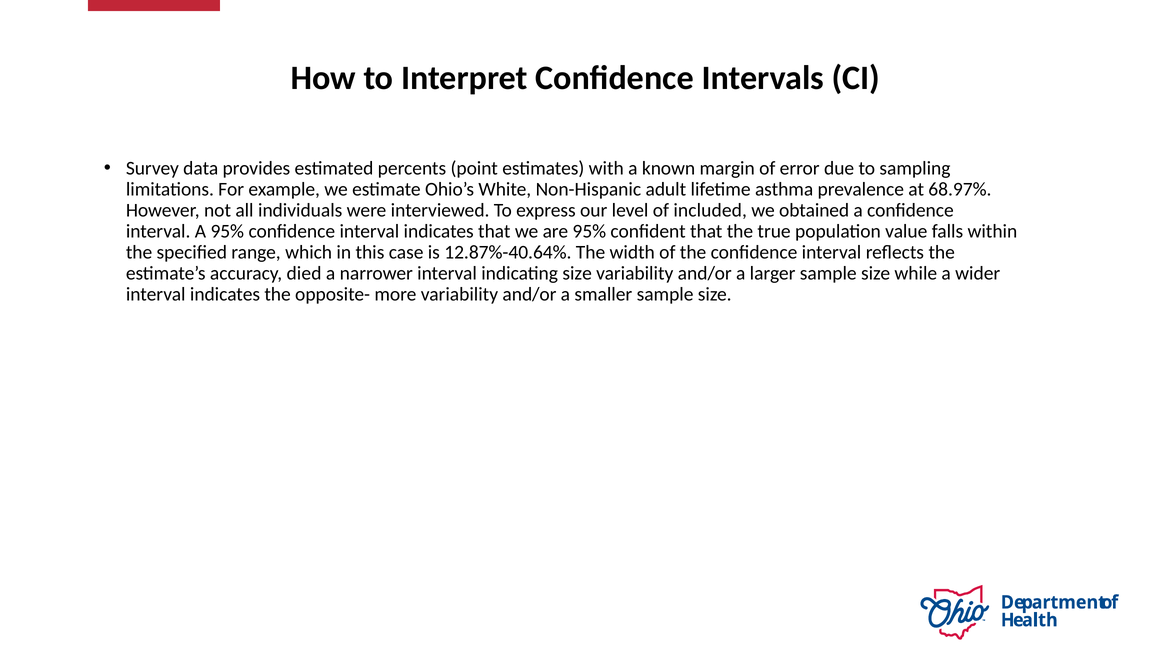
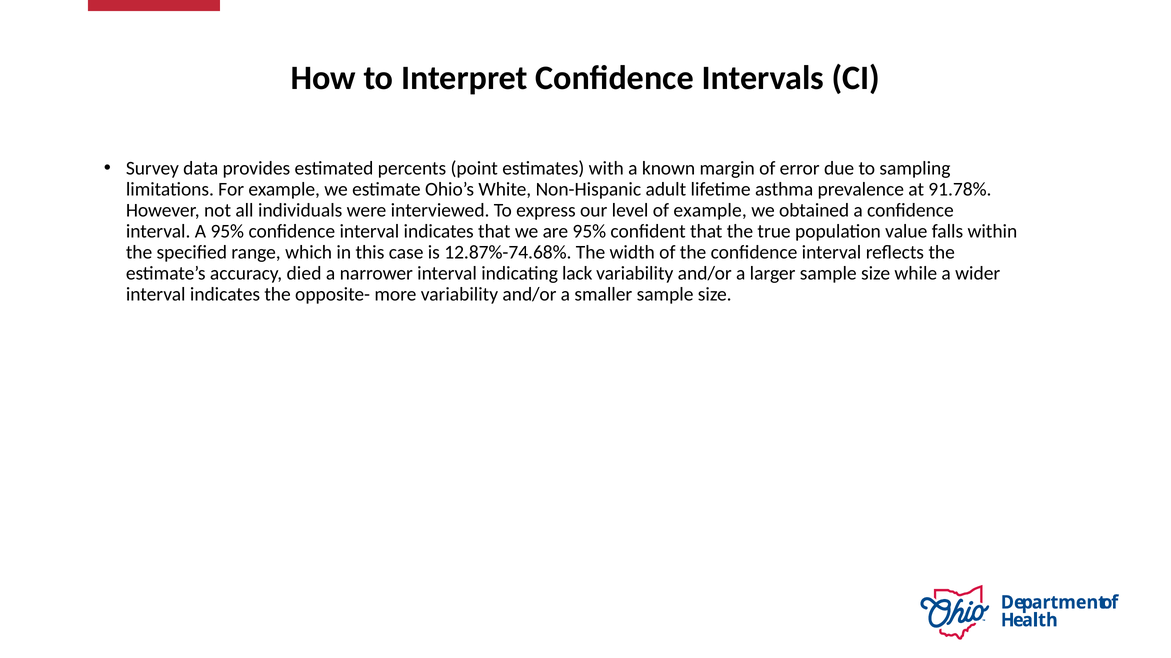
68.97%: 68.97% -> 91.78%
of included: included -> example
12.87%-40.64%: 12.87%-40.64% -> 12.87%-74.68%
indicating size: size -> lack
